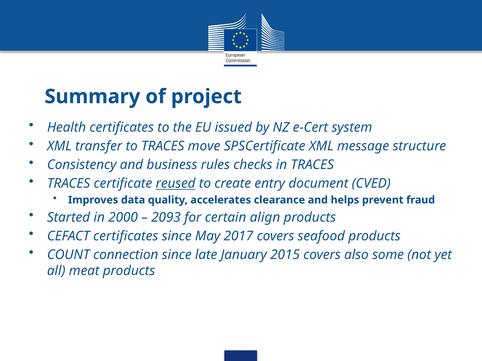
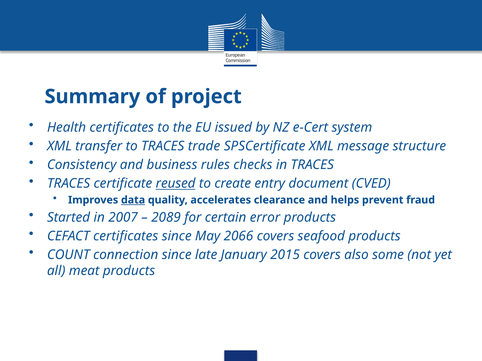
move: move -> trade
data underline: none -> present
2000: 2000 -> 2007
2093: 2093 -> 2089
align: align -> error
2017: 2017 -> 2066
